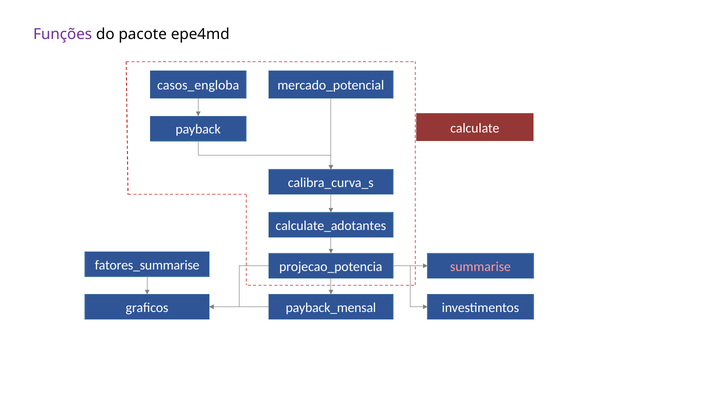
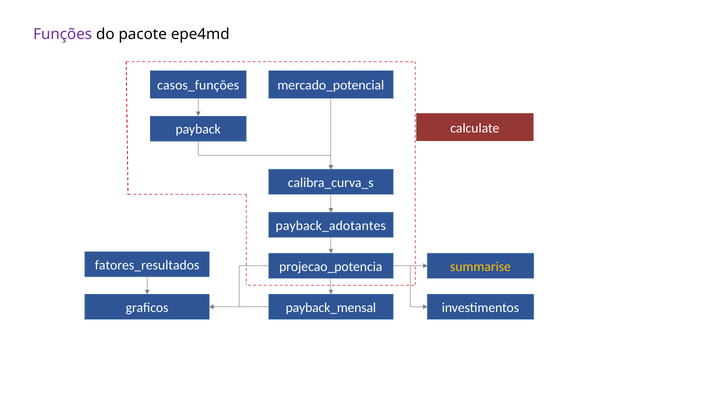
casos_engloba: casos_engloba -> casos_funções
calculate_adotantes: calculate_adotantes -> payback_adotantes
fatores_summarise: fatores_summarise -> fatores_resultados
summarise colour: pink -> yellow
